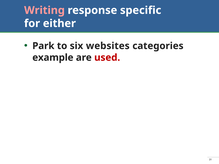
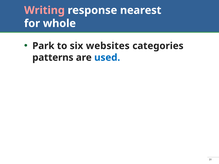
specific: specific -> nearest
either: either -> whole
example: example -> patterns
used colour: red -> blue
